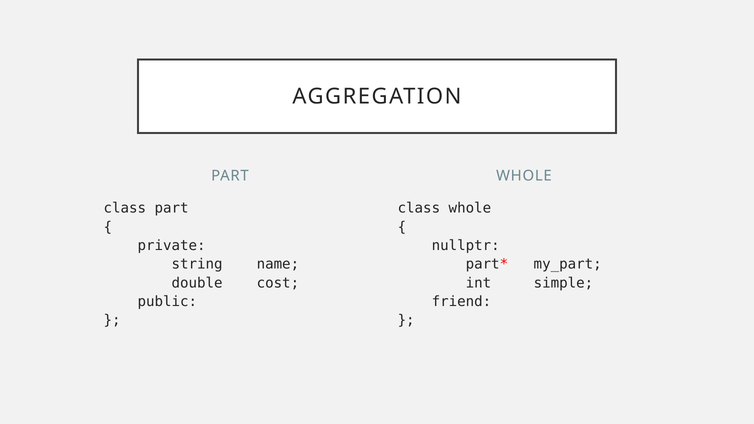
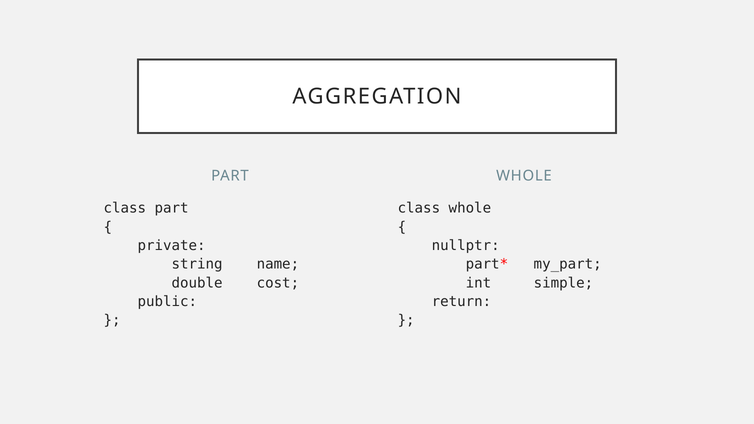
friend: friend -> return
